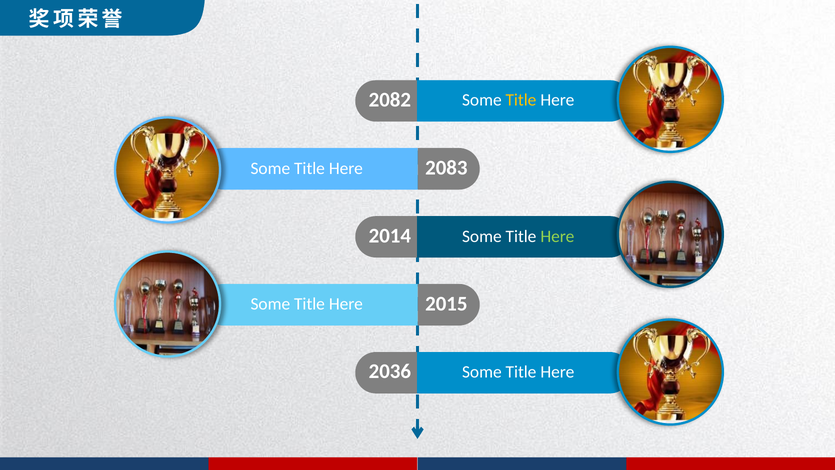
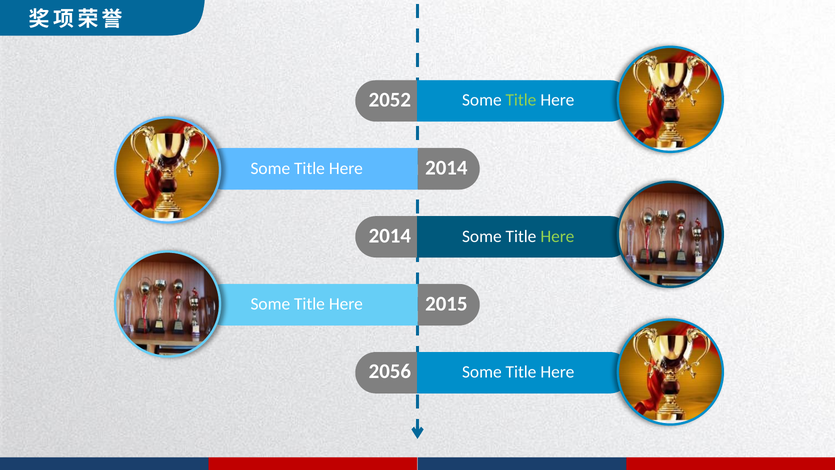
2082: 2082 -> 2052
Title at (521, 100) colour: yellow -> light green
2083 at (446, 168): 2083 -> 2014
2036: 2036 -> 2056
